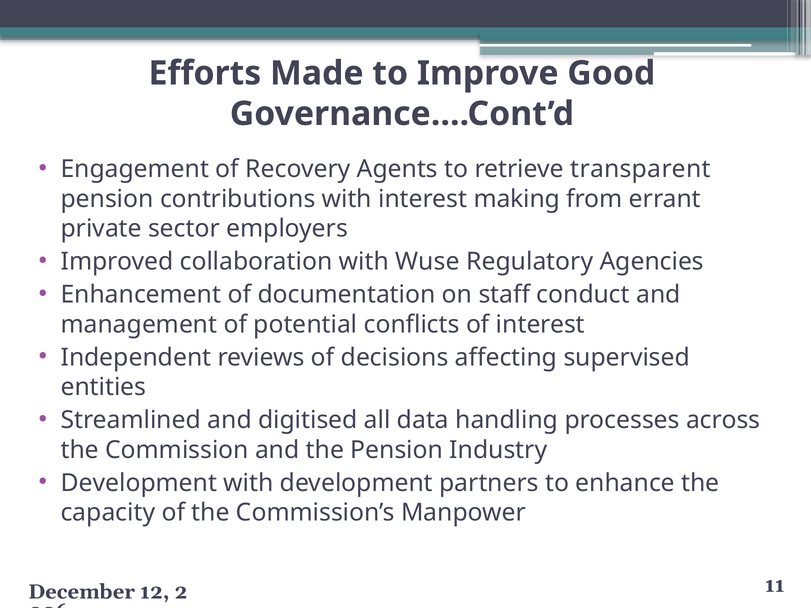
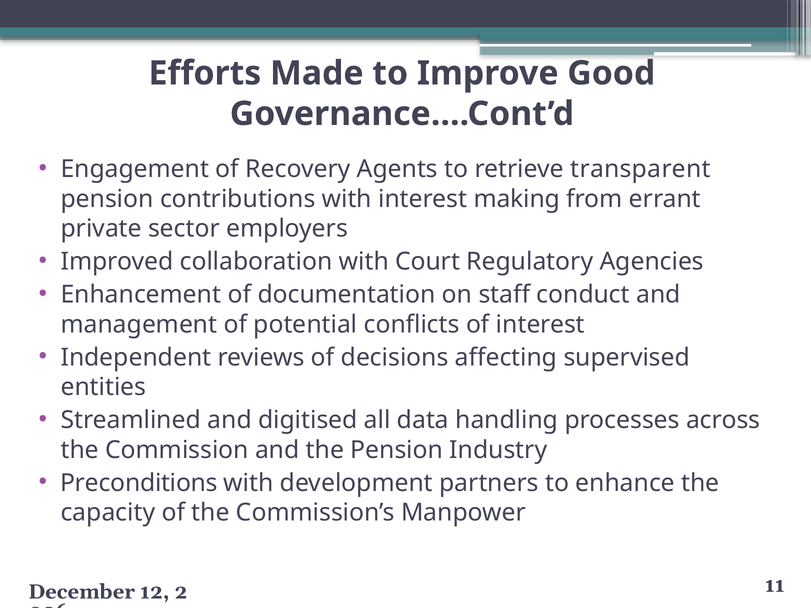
Wuse: Wuse -> Court
Development at (139, 483): Development -> Preconditions
